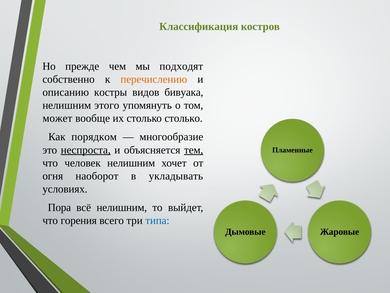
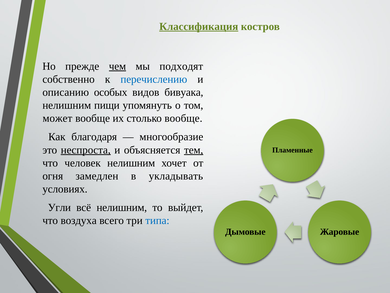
Классификация underline: none -> present
чем underline: none -> present
перечислению colour: orange -> blue
костры: костры -> особых
этого: этого -> пищи
столько столько: столько -> вообще
порядком: порядком -> благодаря
наоборот: наоборот -> замедлен
Пора: Пора -> Угли
горения: горения -> воздуха
